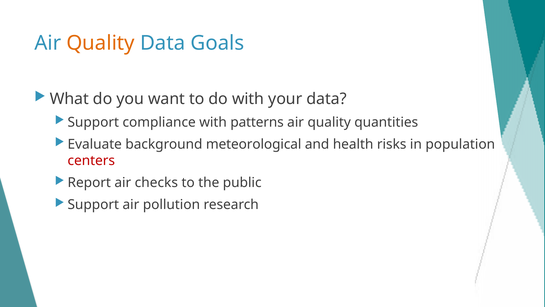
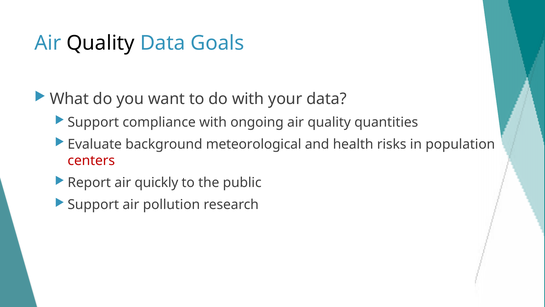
Quality at (101, 43) colour: orange -> black
patterns: patterns -> ongoing
checks: checks -> quickly
